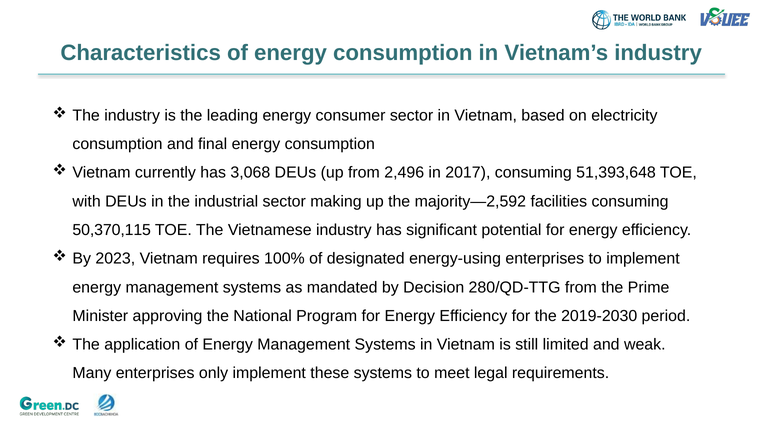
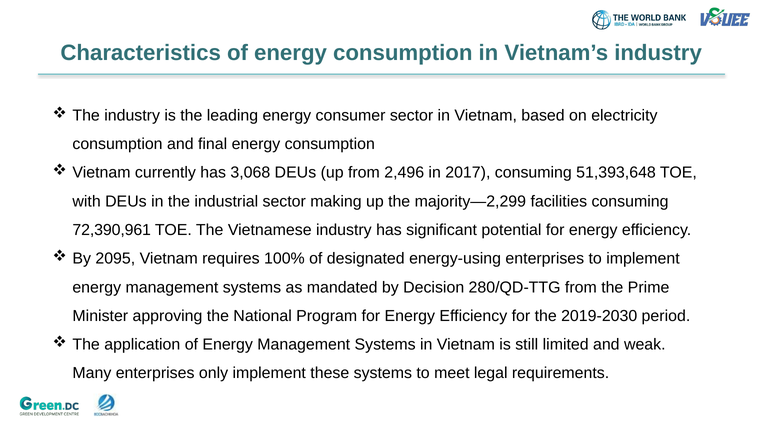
majority—2,592: majority—2,592 -> majority—2,299
50,370,115: 50,370,115 -> 72,390,961
2023: 2023 -> 2095
